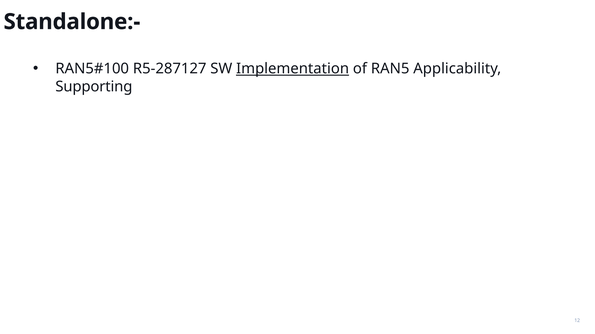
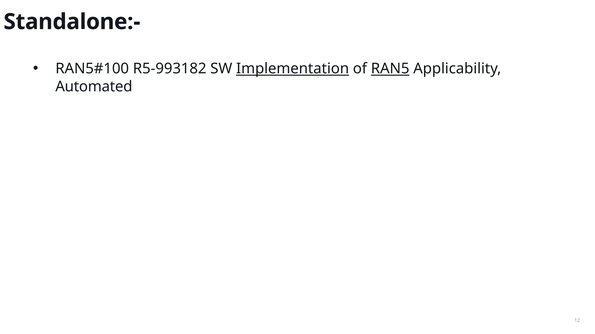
R5-287127: R5-287127 -> R5-993182
RAN5 underline: none -> present
Supporting: Supporting -> Automated
